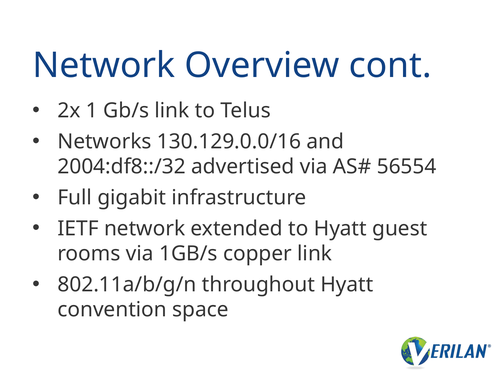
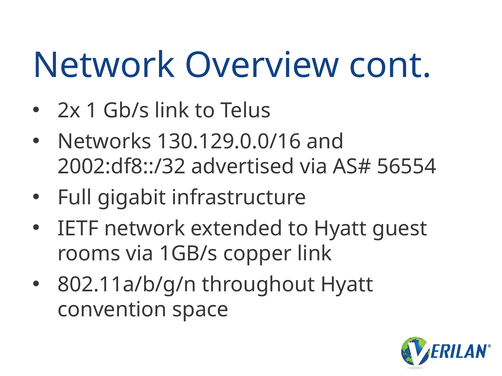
2004:df8::/32: 2004:df8::/32 -> 2002:df8::/32
